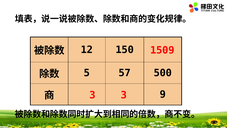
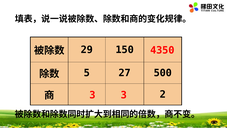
1509: 1509 -> 4350
12: 12 -> 29
57: 57 -> 27
9: 9 -> 2
